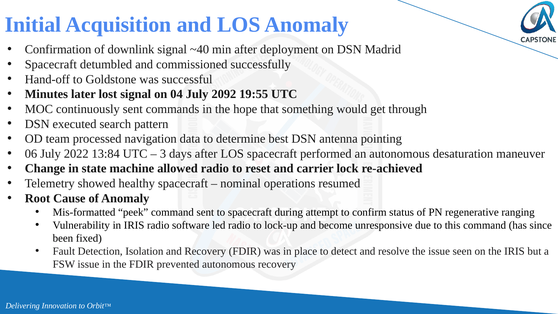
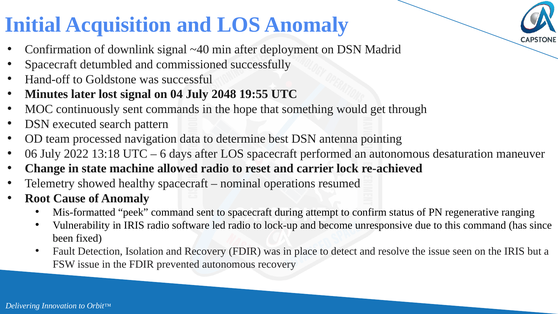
2092: 2092 -> 2048
13:84: 13:84 -> 13:18
3: 3 -> 6
